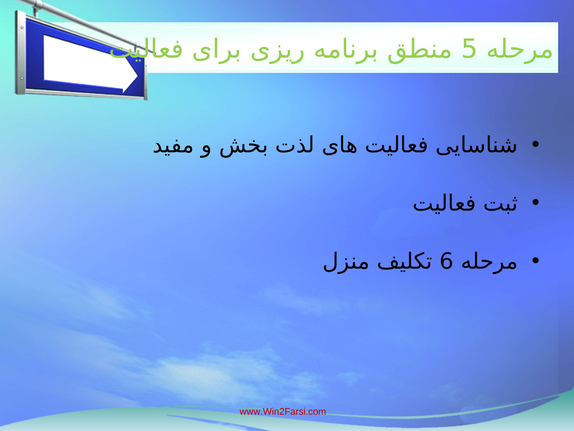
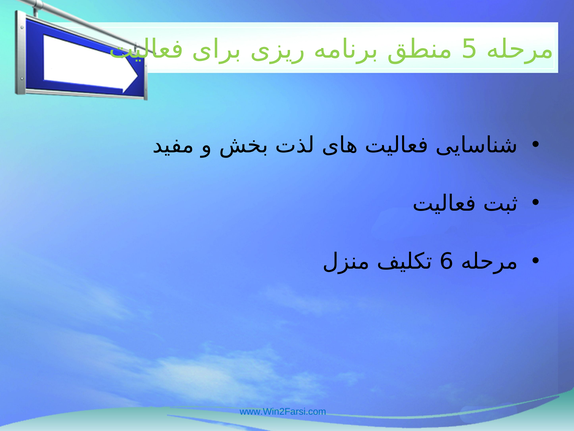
www.Win2Farsi.com colour: red -> blue
